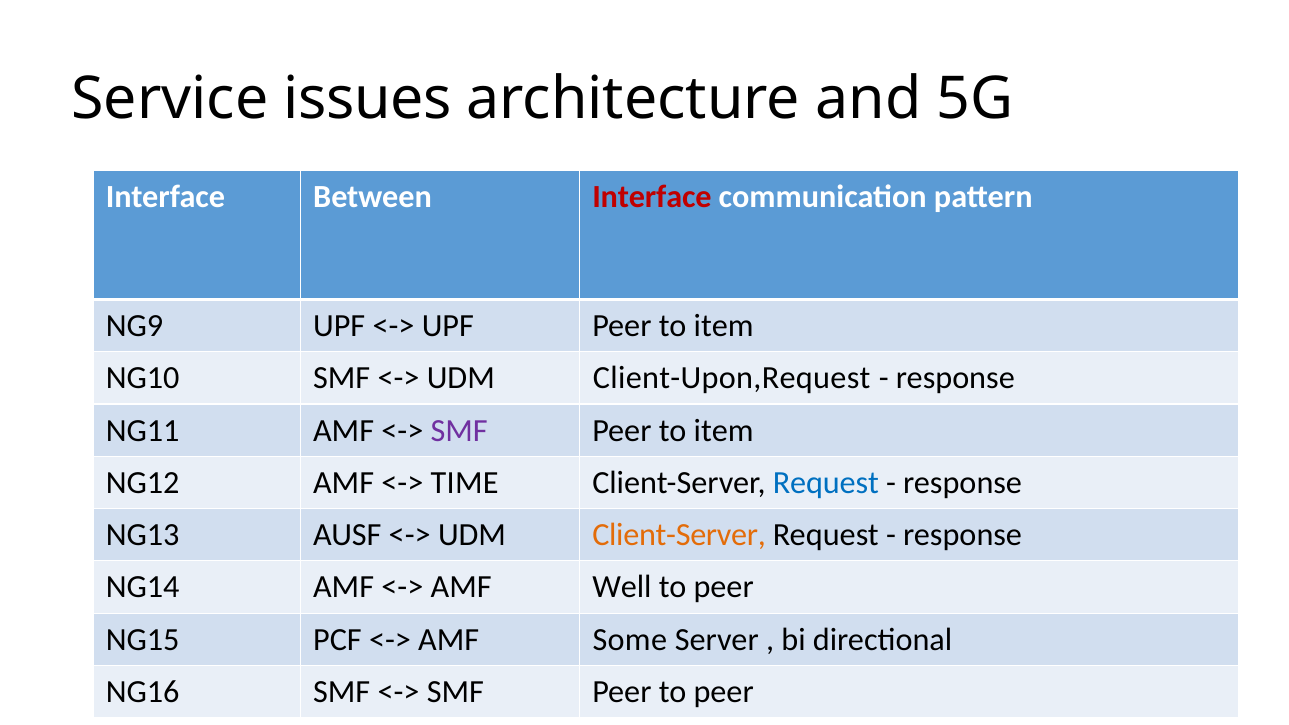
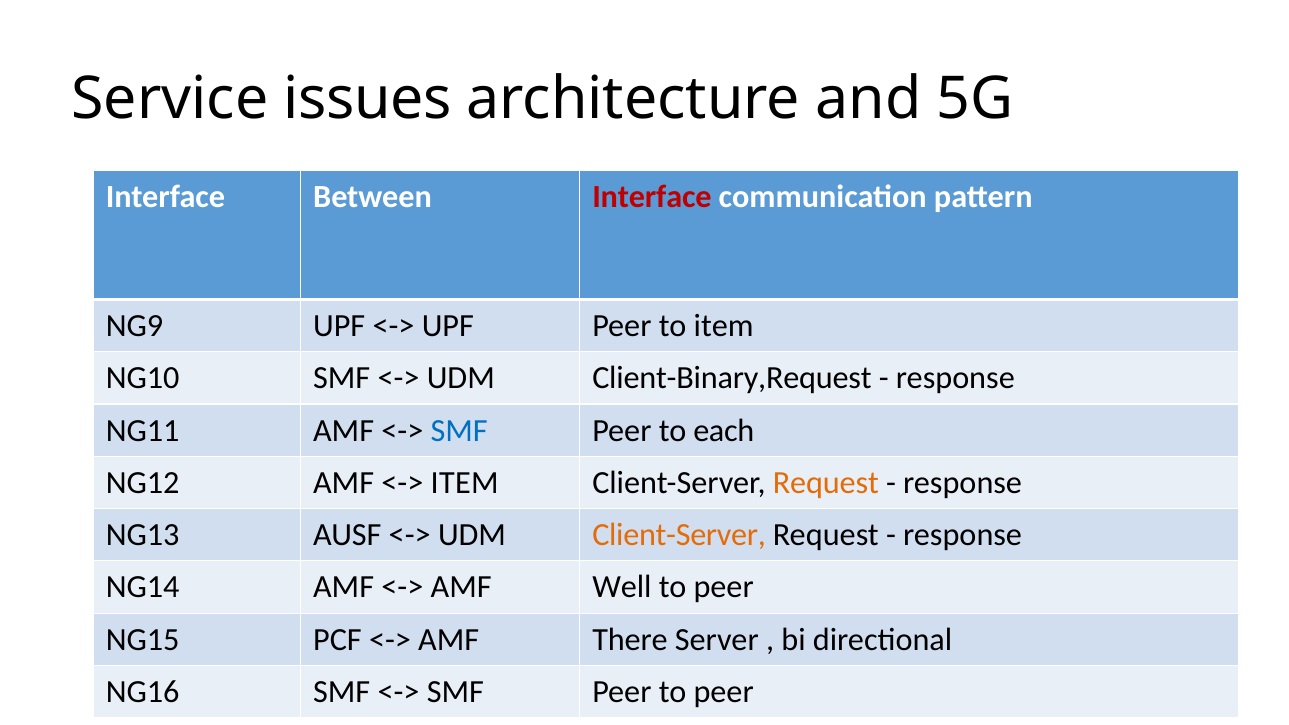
Client-Upon,Request: Client-Upon,Request -> Client-Binary,Request
SMF at (459, 430) colour: purple -> blue
item at (724, 430): item -> each
TIME at (465, 483): TIME -> ITEM
Request at (826, 483) colour: blue -> orange
Some: Some -> There
